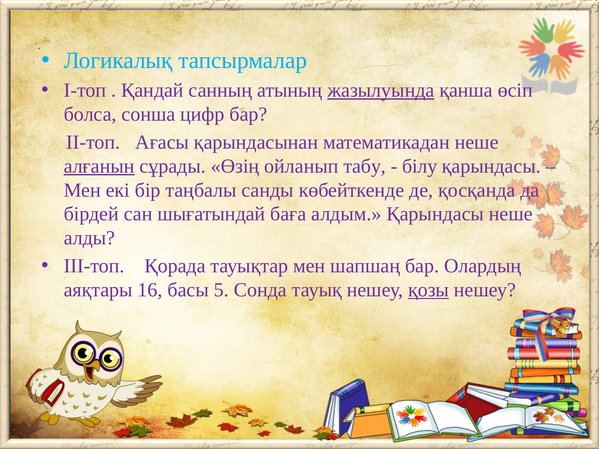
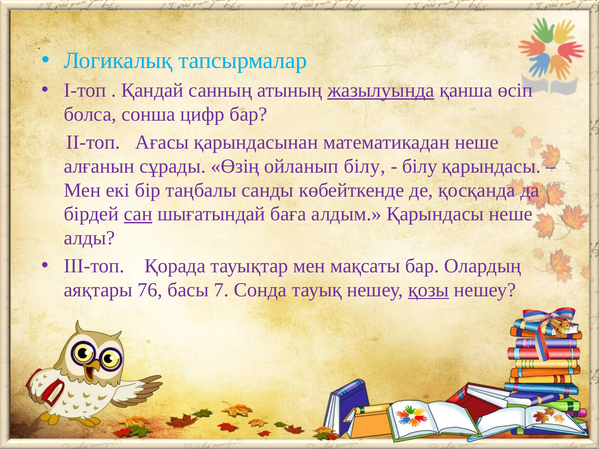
алғанын underline: present -> none
ойланып табу: табу -> білу
сан underline: none -> present
шапшаң: шапшаң -> мақсаты
16: 16 -> 76
5: 5 -> 7
